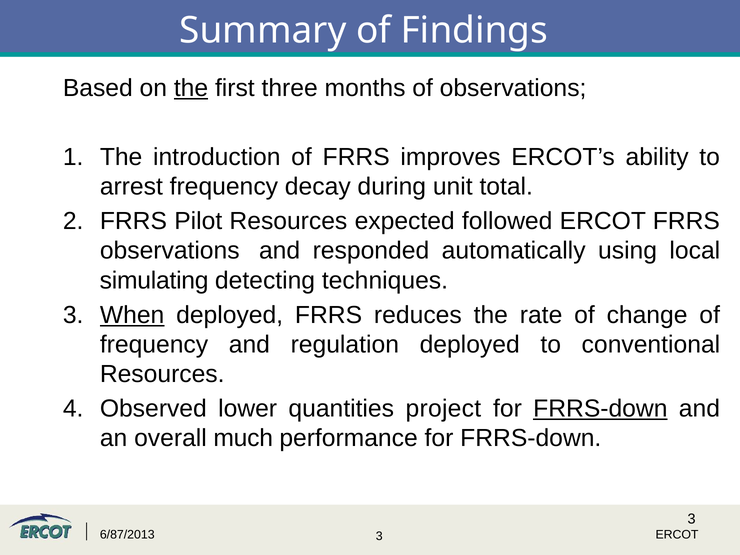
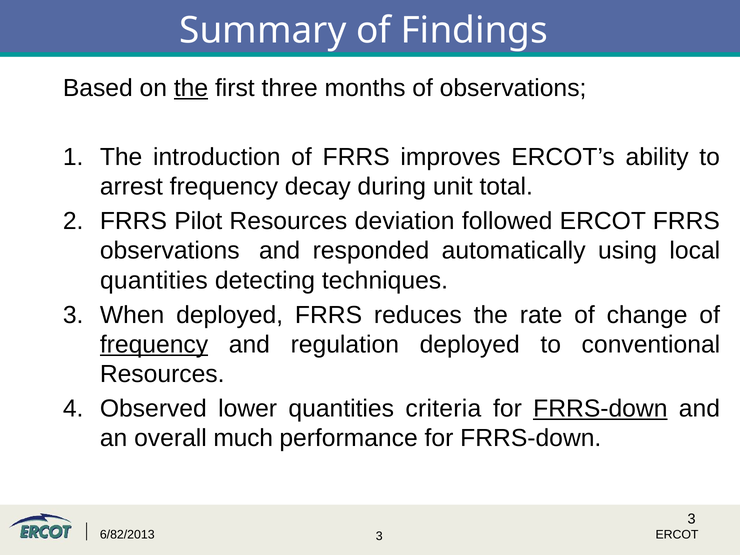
expected: expected -> deviation
simulating at (154, 280): simulating -> quantities
When underline: present -> none
frequency at (154, 345) underline: none -> present
project: project -> criteria
6/87/2013: 6/87/2013 -> 6/82/2013
